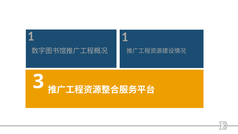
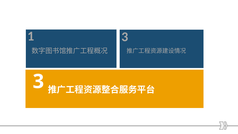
1 1: 1 -> 3
